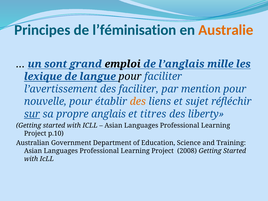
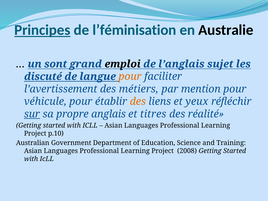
Principes underline: none -> present
Australie colour: orange -> black
mille: mille -> sujet
lexique: lexique -> discuté
pour at (130, 77) colour: black -> orange
des faciliter: faciliter -> métiers
nouvelle: nouvelle -> véhicule
sujet: sujet -> yeux
liberty: liberty -> réalité
